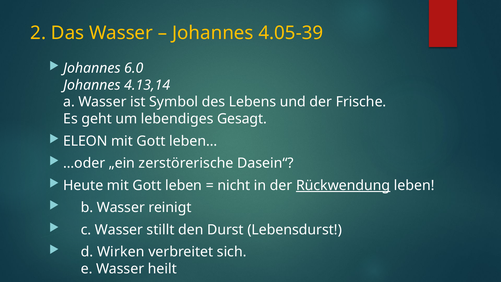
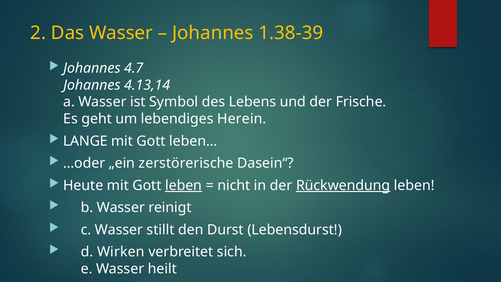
4.05-39: 4.05-39 -> 1.38-39
6.0: 6.0 -> 4.7
Gesagt: Gesagt -> Herein
ELEON: ELEON -> LANGE
leben at (184, 185) underline: none -> present
